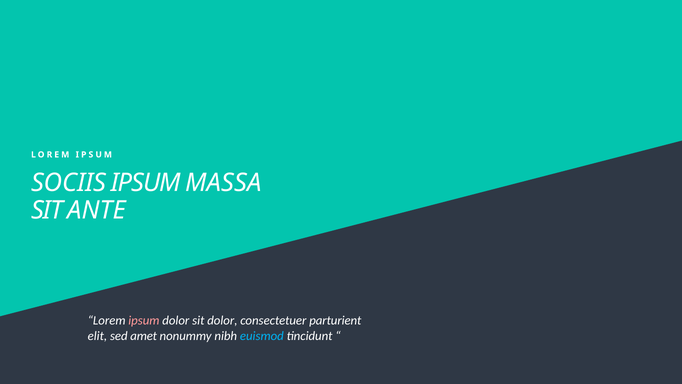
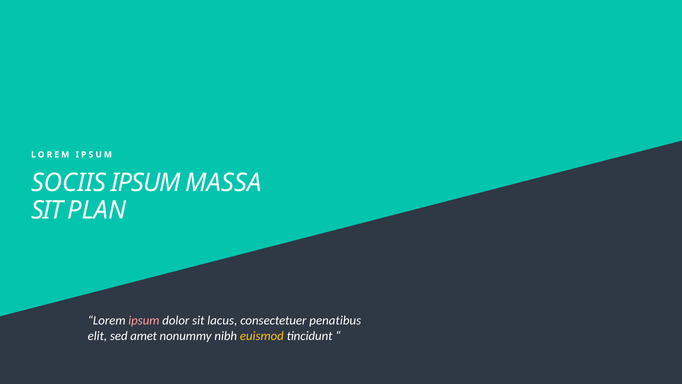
ANTE: ANTE -> PLAN
sit dolor: dolor -> lacus
parturient: parturient -> penatibus
euismod colour: light blue -> yellow
